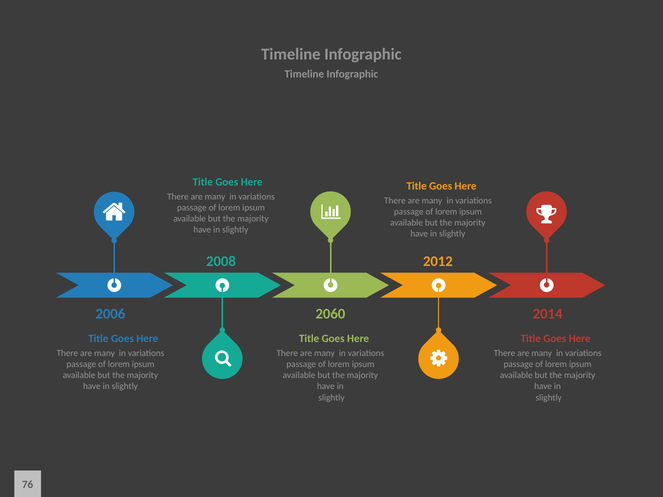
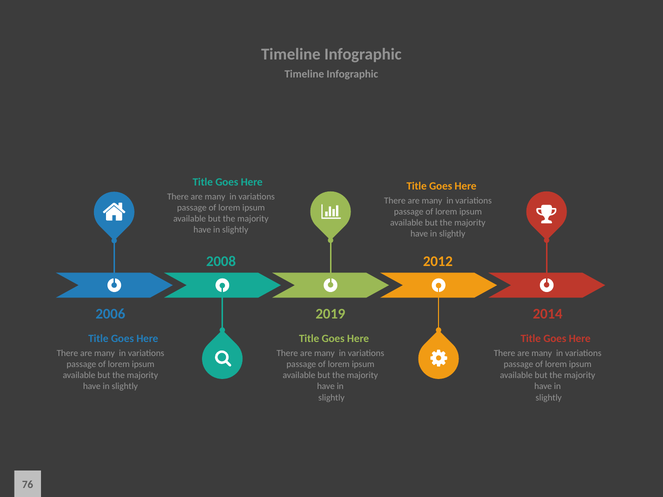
2060: 2060 -> 2019
